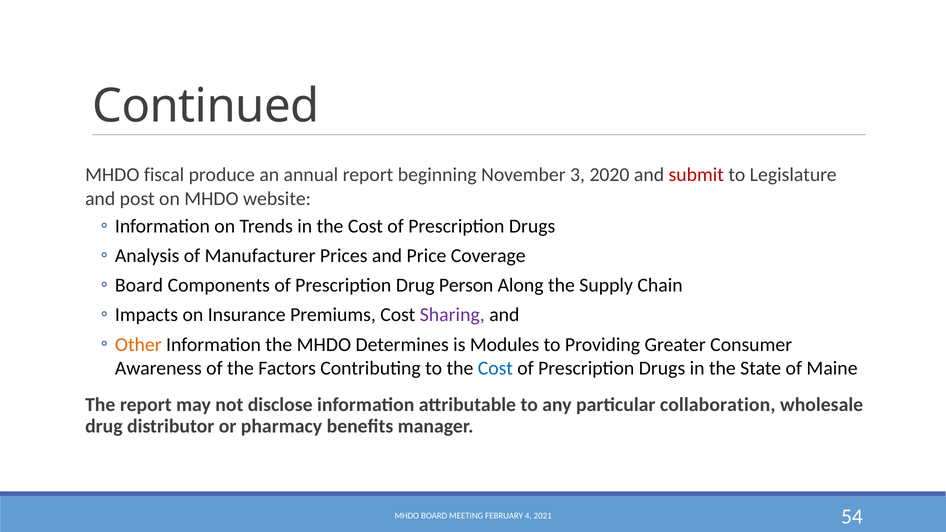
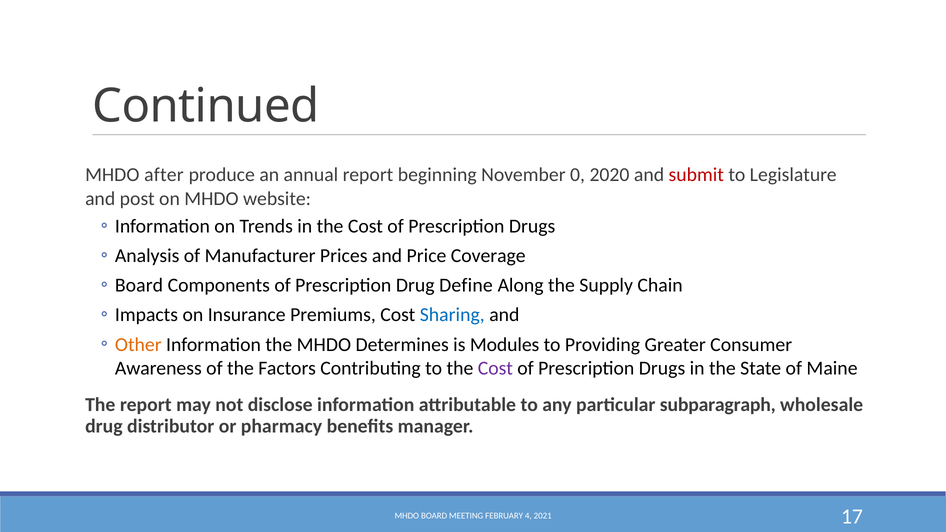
fiscal: fiscal -> after
3: 3 -> 0
Person: Person -> Define
Sharing colour: purple -> blue
Cost at (495, 368) colour: blue -> purple
collaboration: collaboration -> subparagraph
54: 54 -> 17
